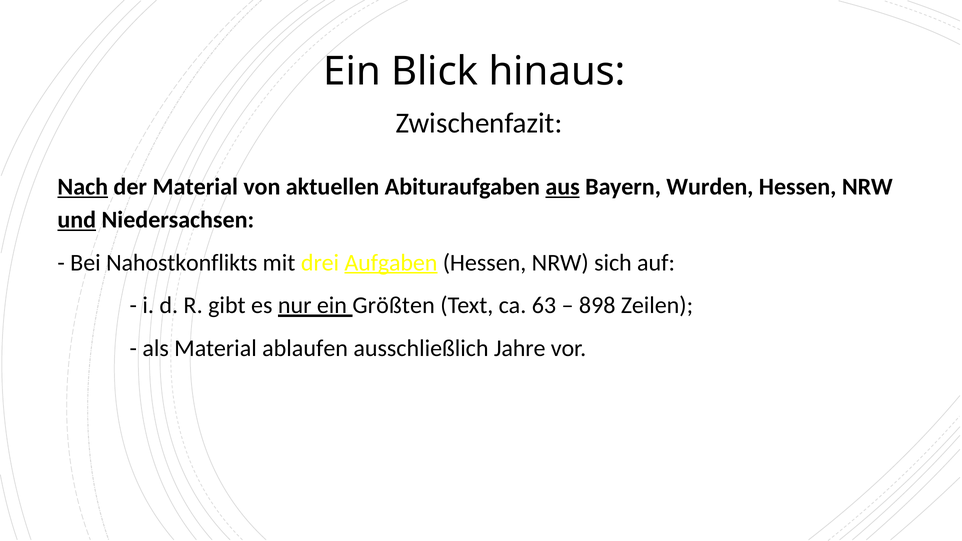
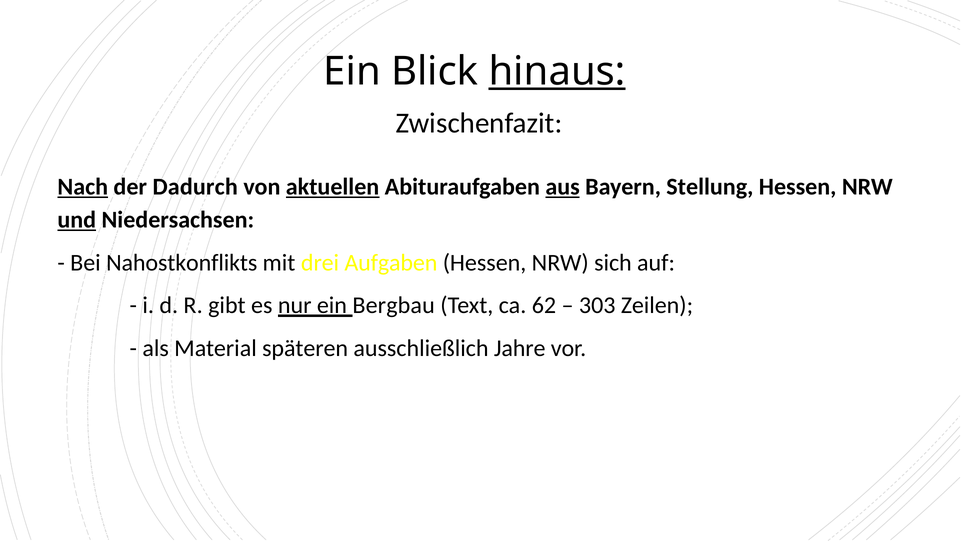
hinaus underline: none -> present
der Material: Material -> Dadurch
aktuellen underline: none -> present
Wurden: Wurden -> Stellung
Aufgaben underline: present -> none
Größten: Größten -> Bergbau
63: 63 -> 62
898: 898 -> 303
ablaufen: ablaufen -> späteren
